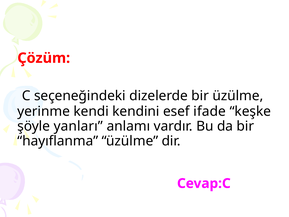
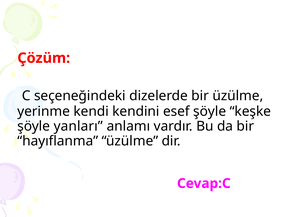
esef ifade: ifade -> şöyle
